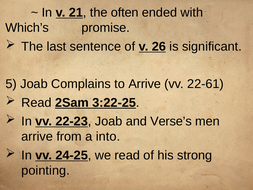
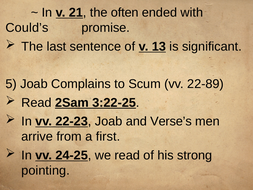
Which’s: Which’s -> Could’s
26: 26 -> 13
to Arrive: Arrive -> Scum
22-61: 22-61 -> 22-89
into: into -> first
